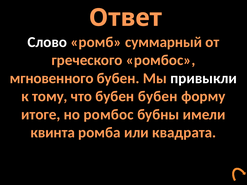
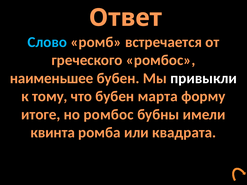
Слово colour: white -> light blue
суммарный: суммарный -> встречается
мгновенного: мгновенного -> наименьшее
бубен бубен: бубен -> марта
